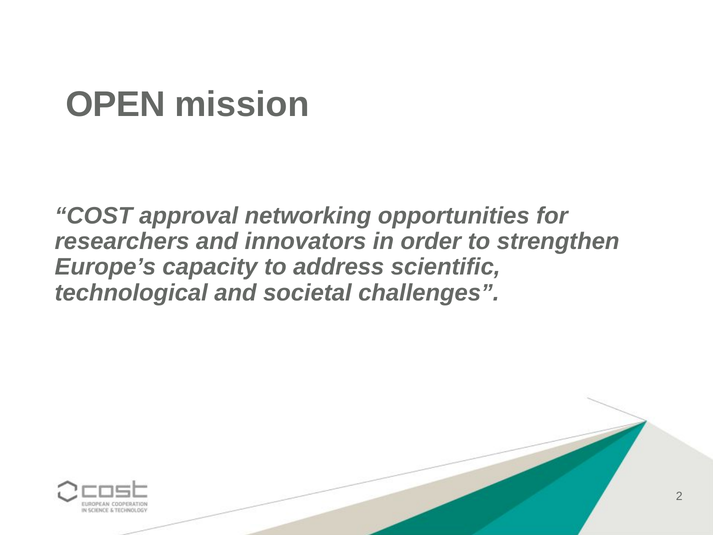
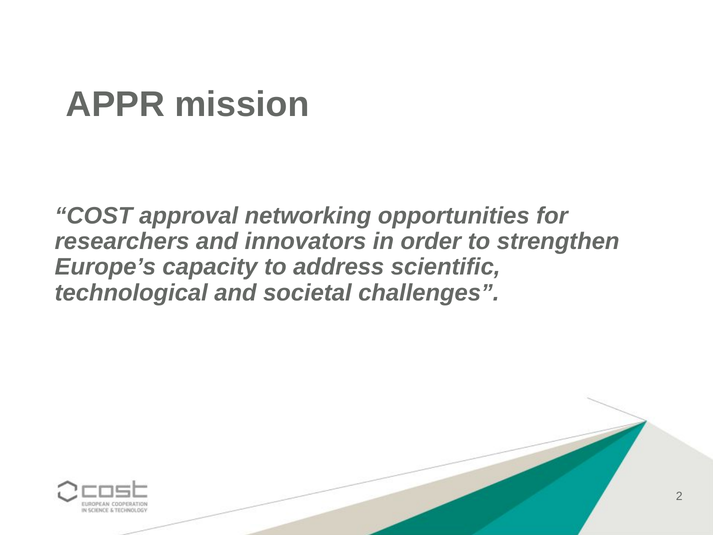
OPEN: OPEN -> APPR
